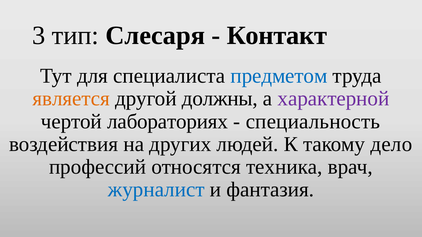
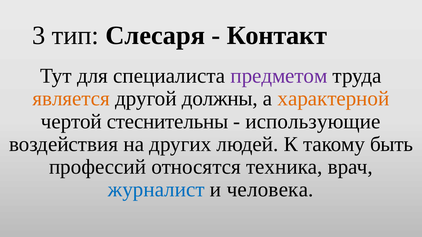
предметом colour: blue -> purple
характерной colour: purple -> orange
лабораториях: лабораториях -> стеснительны
специальность: специальность -> использующие
дело: дело -> быть
фантазия: фантазия -> человека
